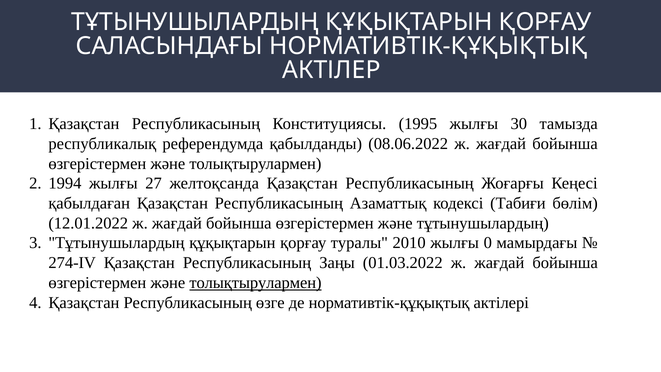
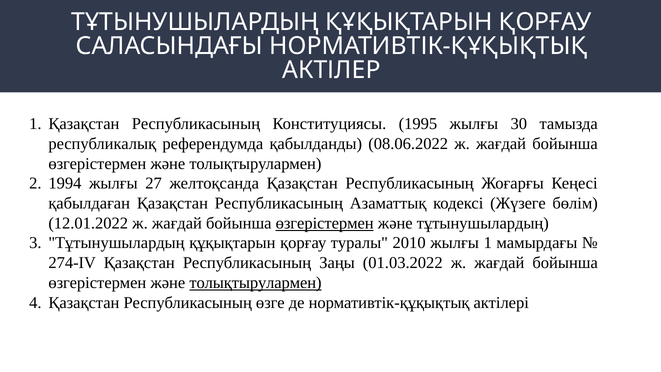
Табиғи: Табиғи -> Жүзеге
өзгерістермен at (325, 223) underline: none -> present
жылғы 0: 0 -> 1
